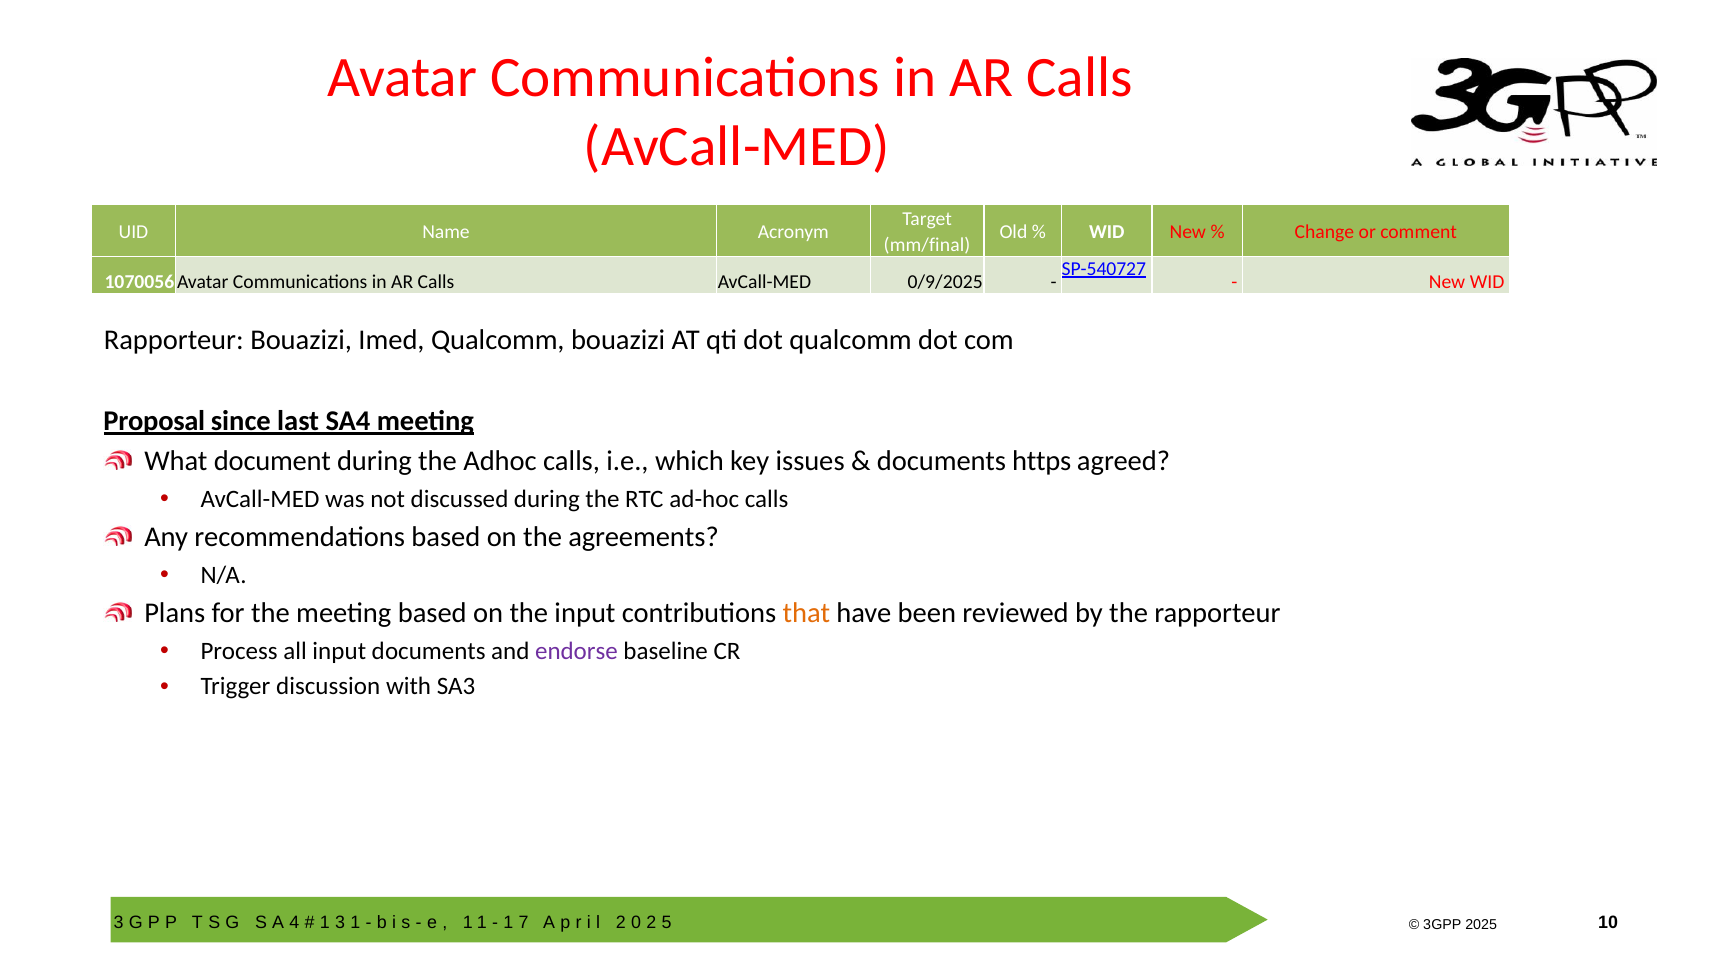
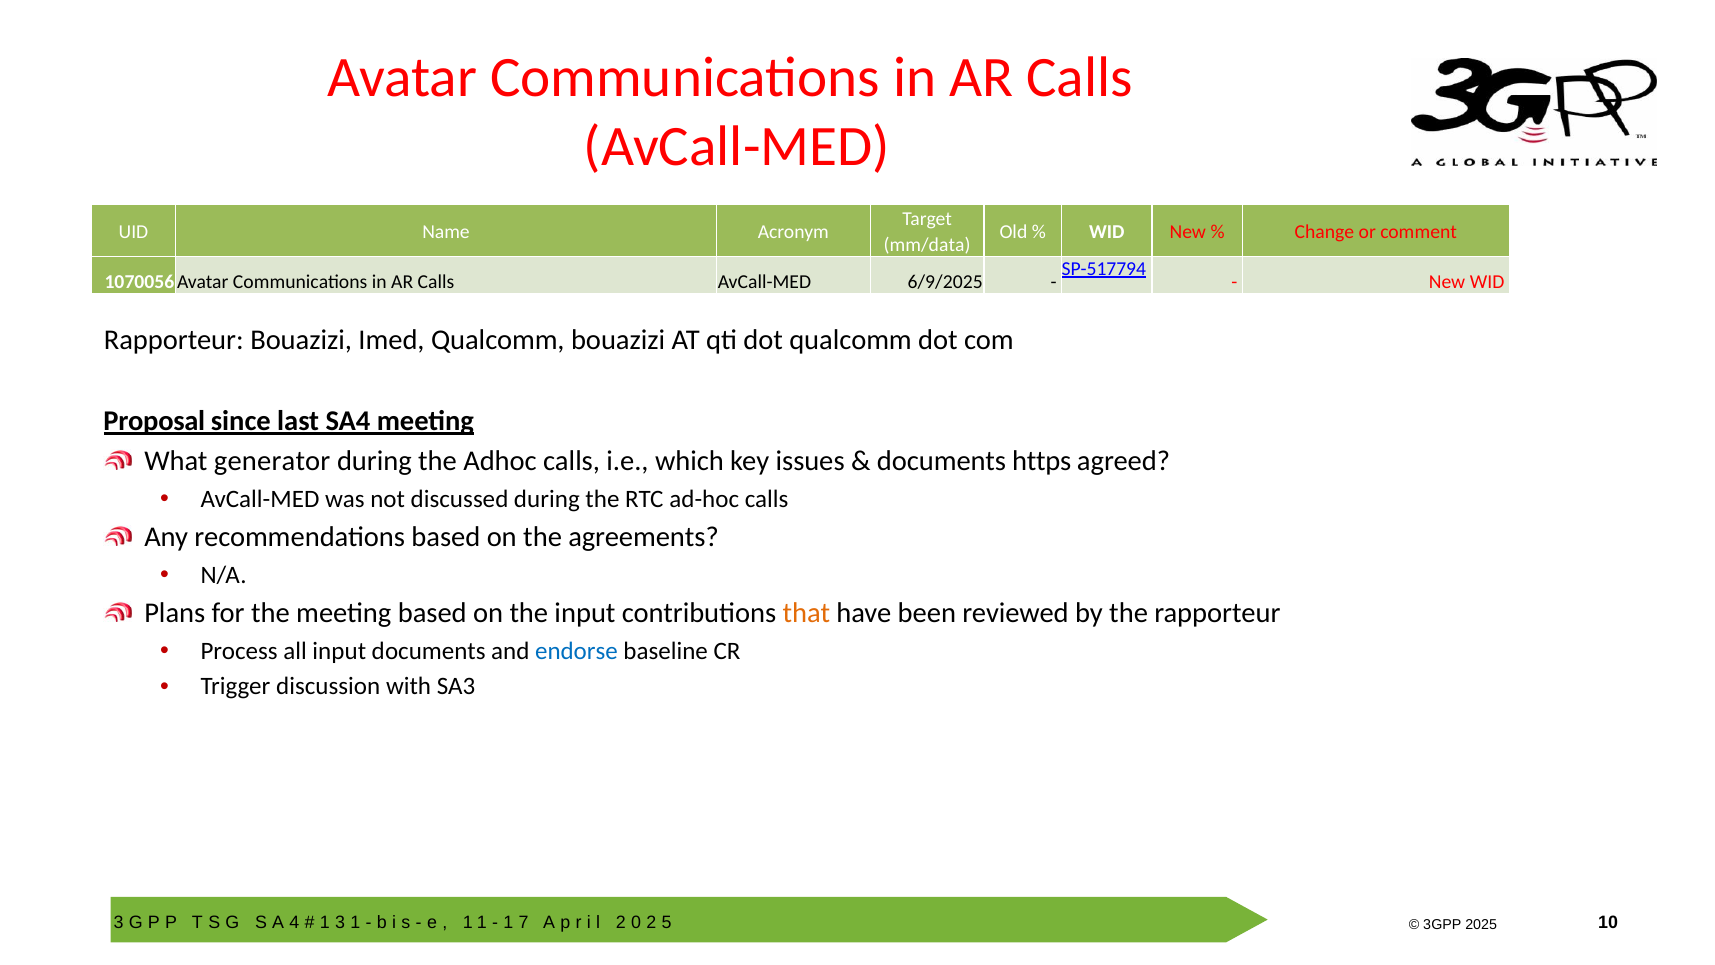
mm/final: mm/final -> mm/data
SP-540727: SP-540727 -> SP-517794
0/9/2025: 0/9/2025 -> 6/9/2025
document: document -> generator
endorse colour: purple -> blue
